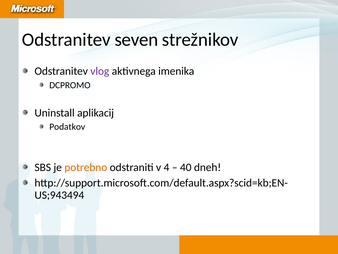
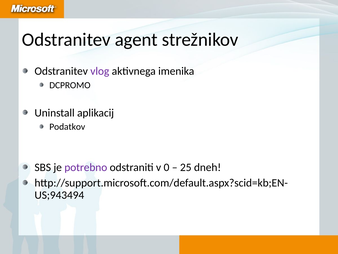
seven: seven -> agent
potrebno colour: orange -> purple
4: 4 -> 0
40: 40 -> 25
